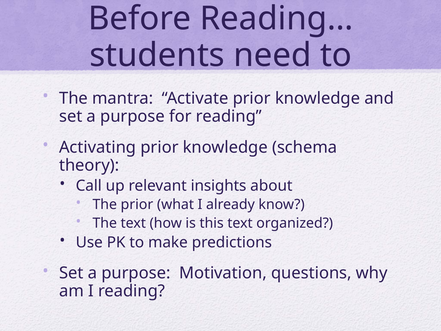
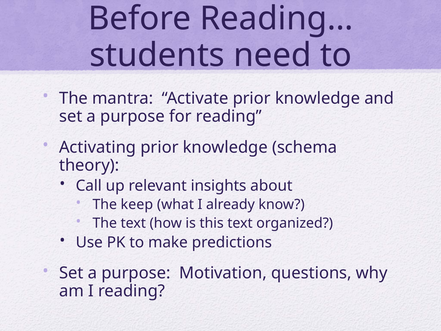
The prior: prior -> keep
